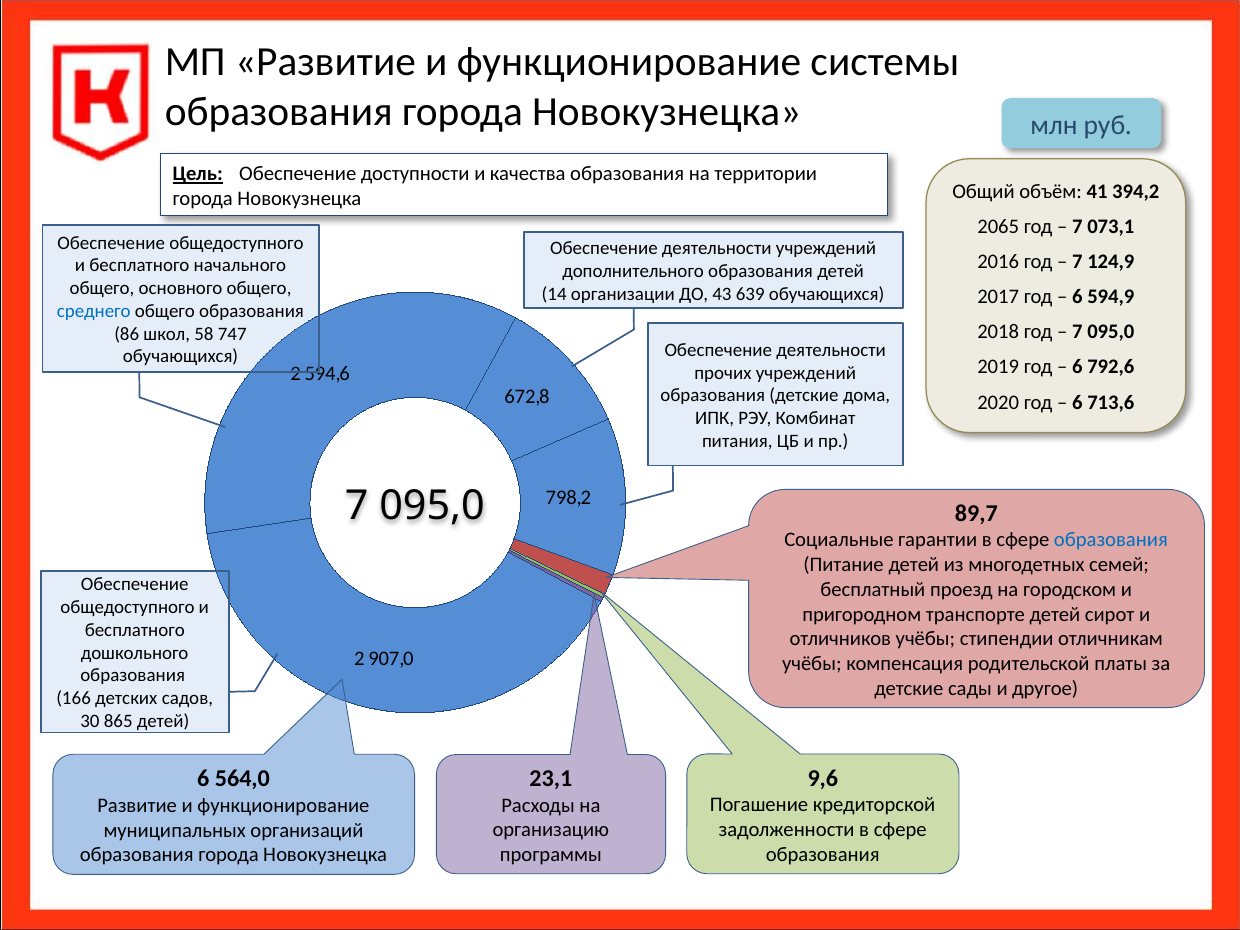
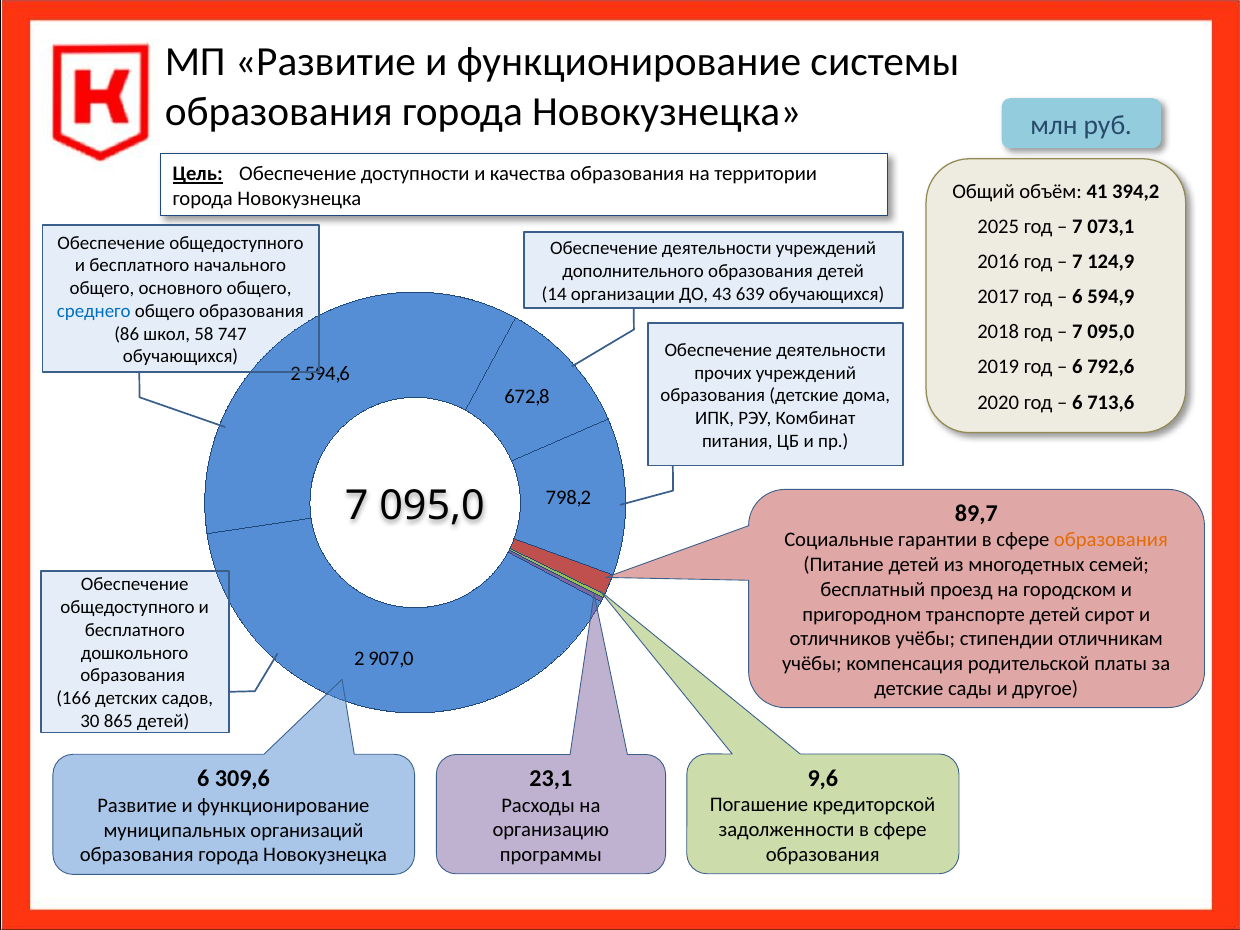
2065: 2065 -> 2025
образования at (1111, 540) colour: blue -> orange
564,0: 564,0 -> 309,6
